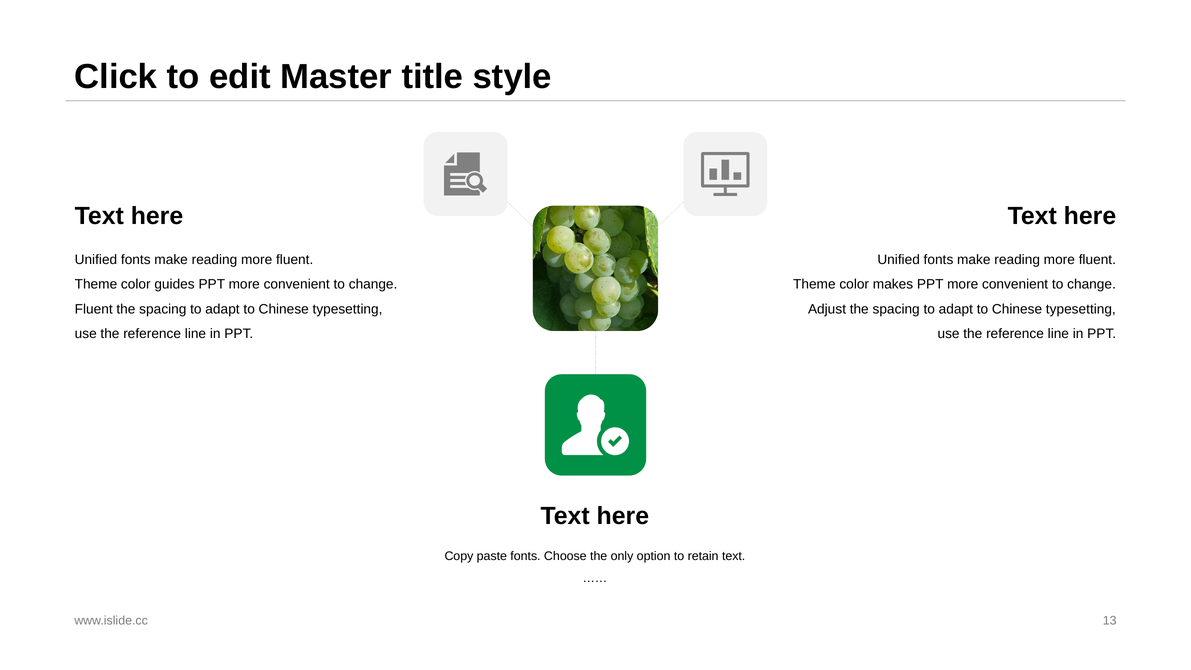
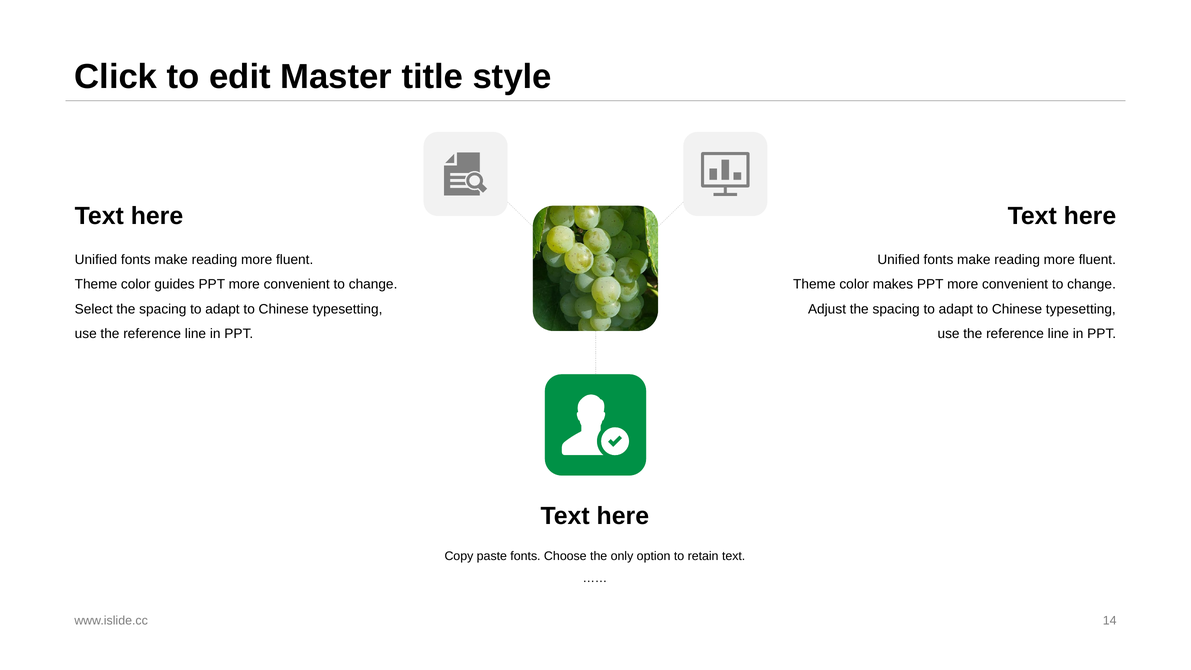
Fluent at (94, 309): Fluent -> Select
13: 13 -> 14
